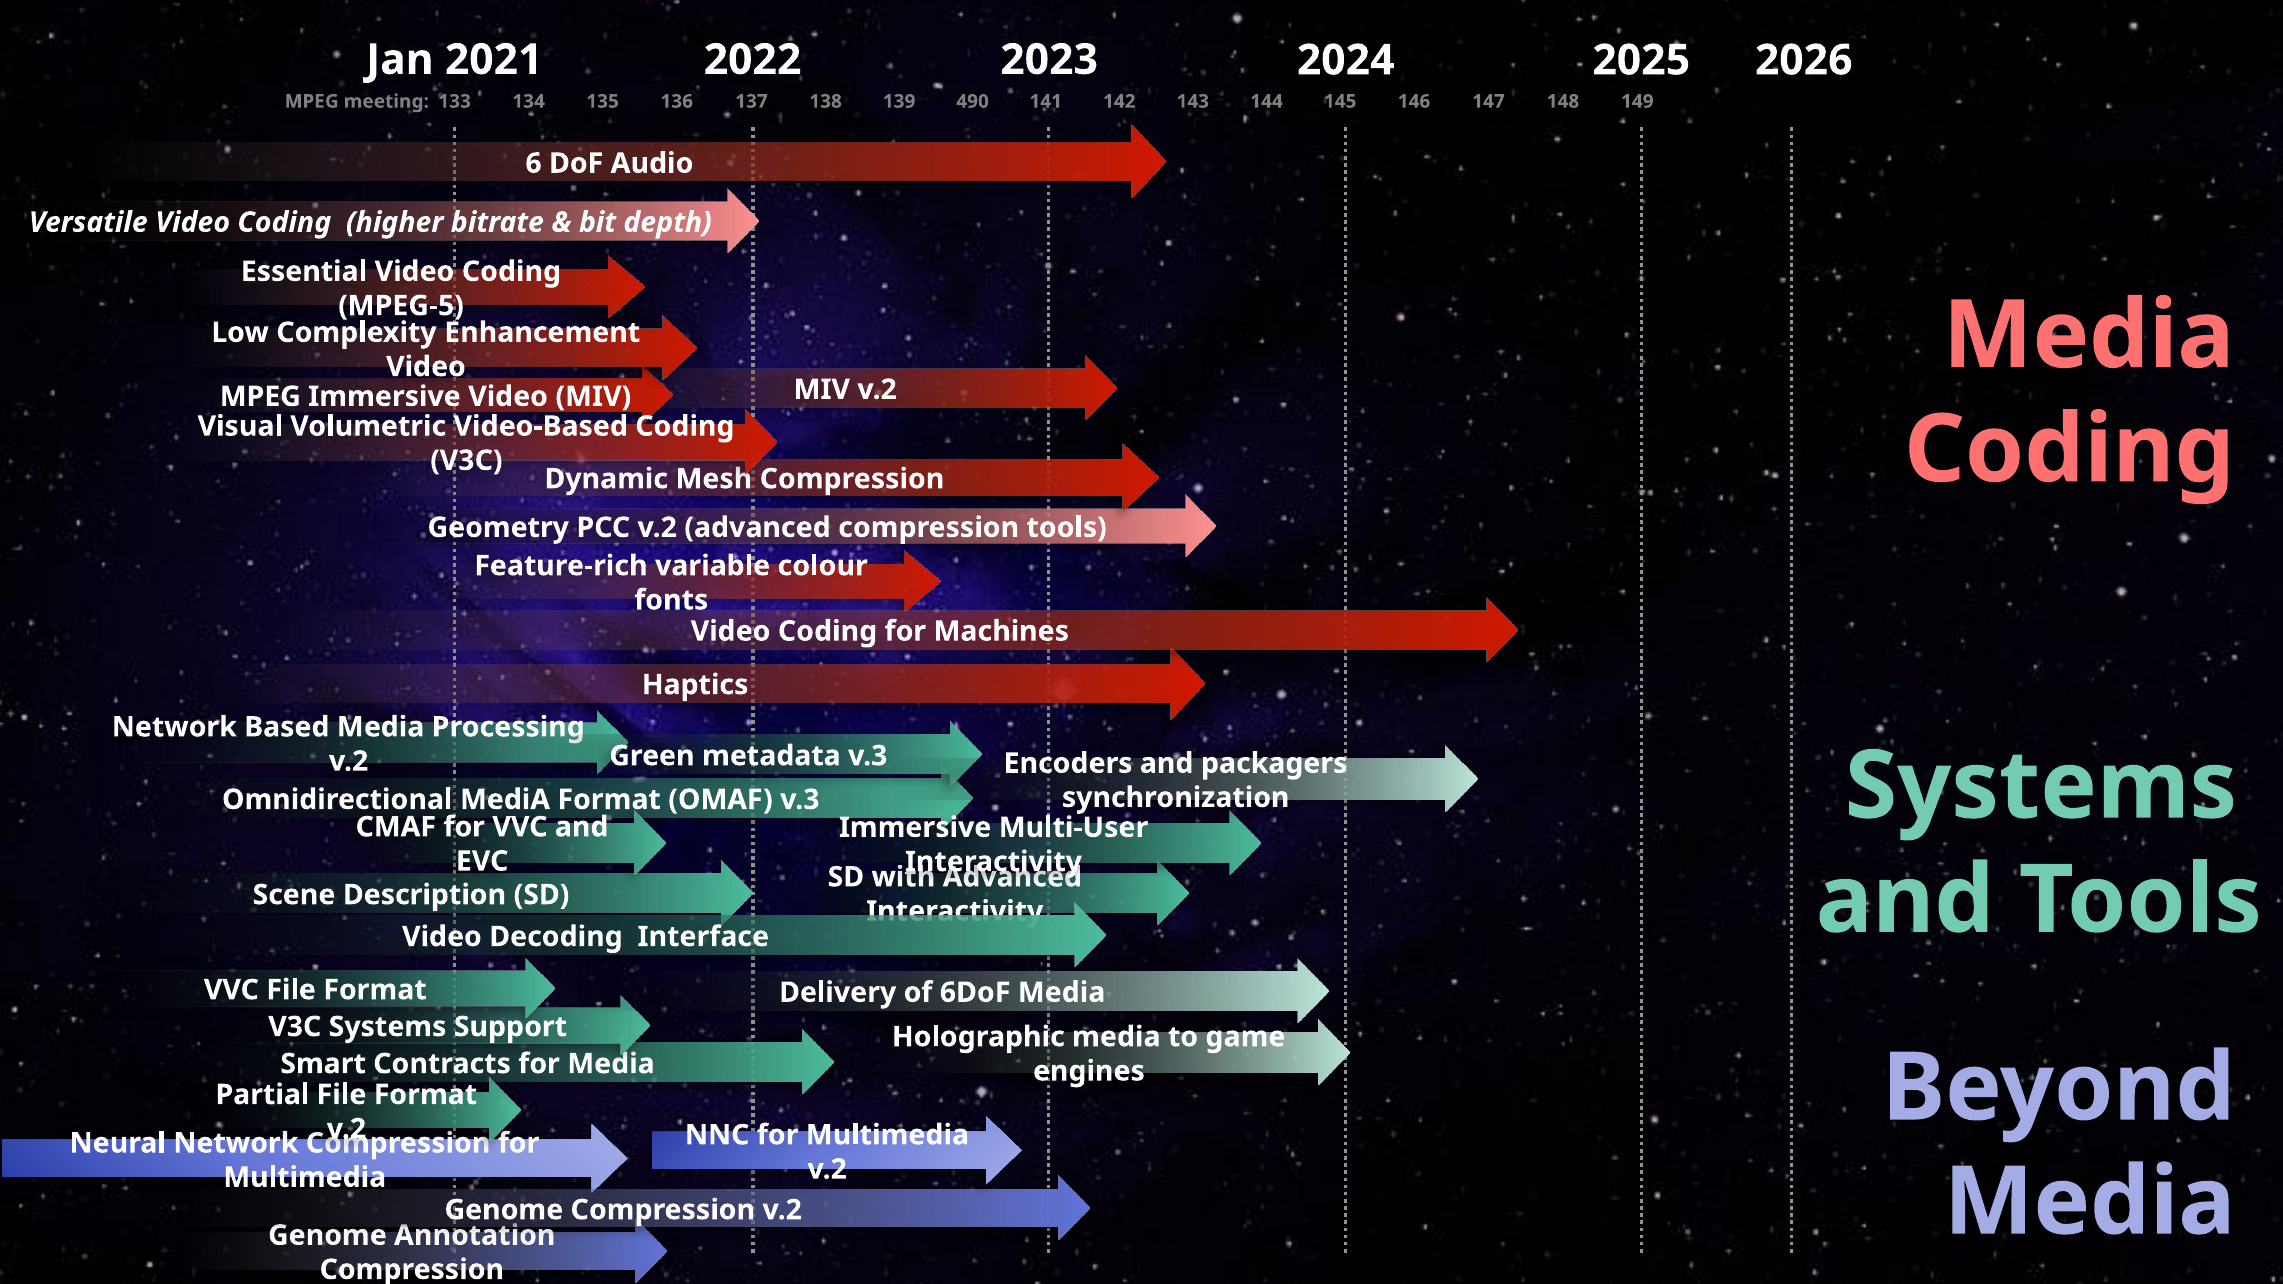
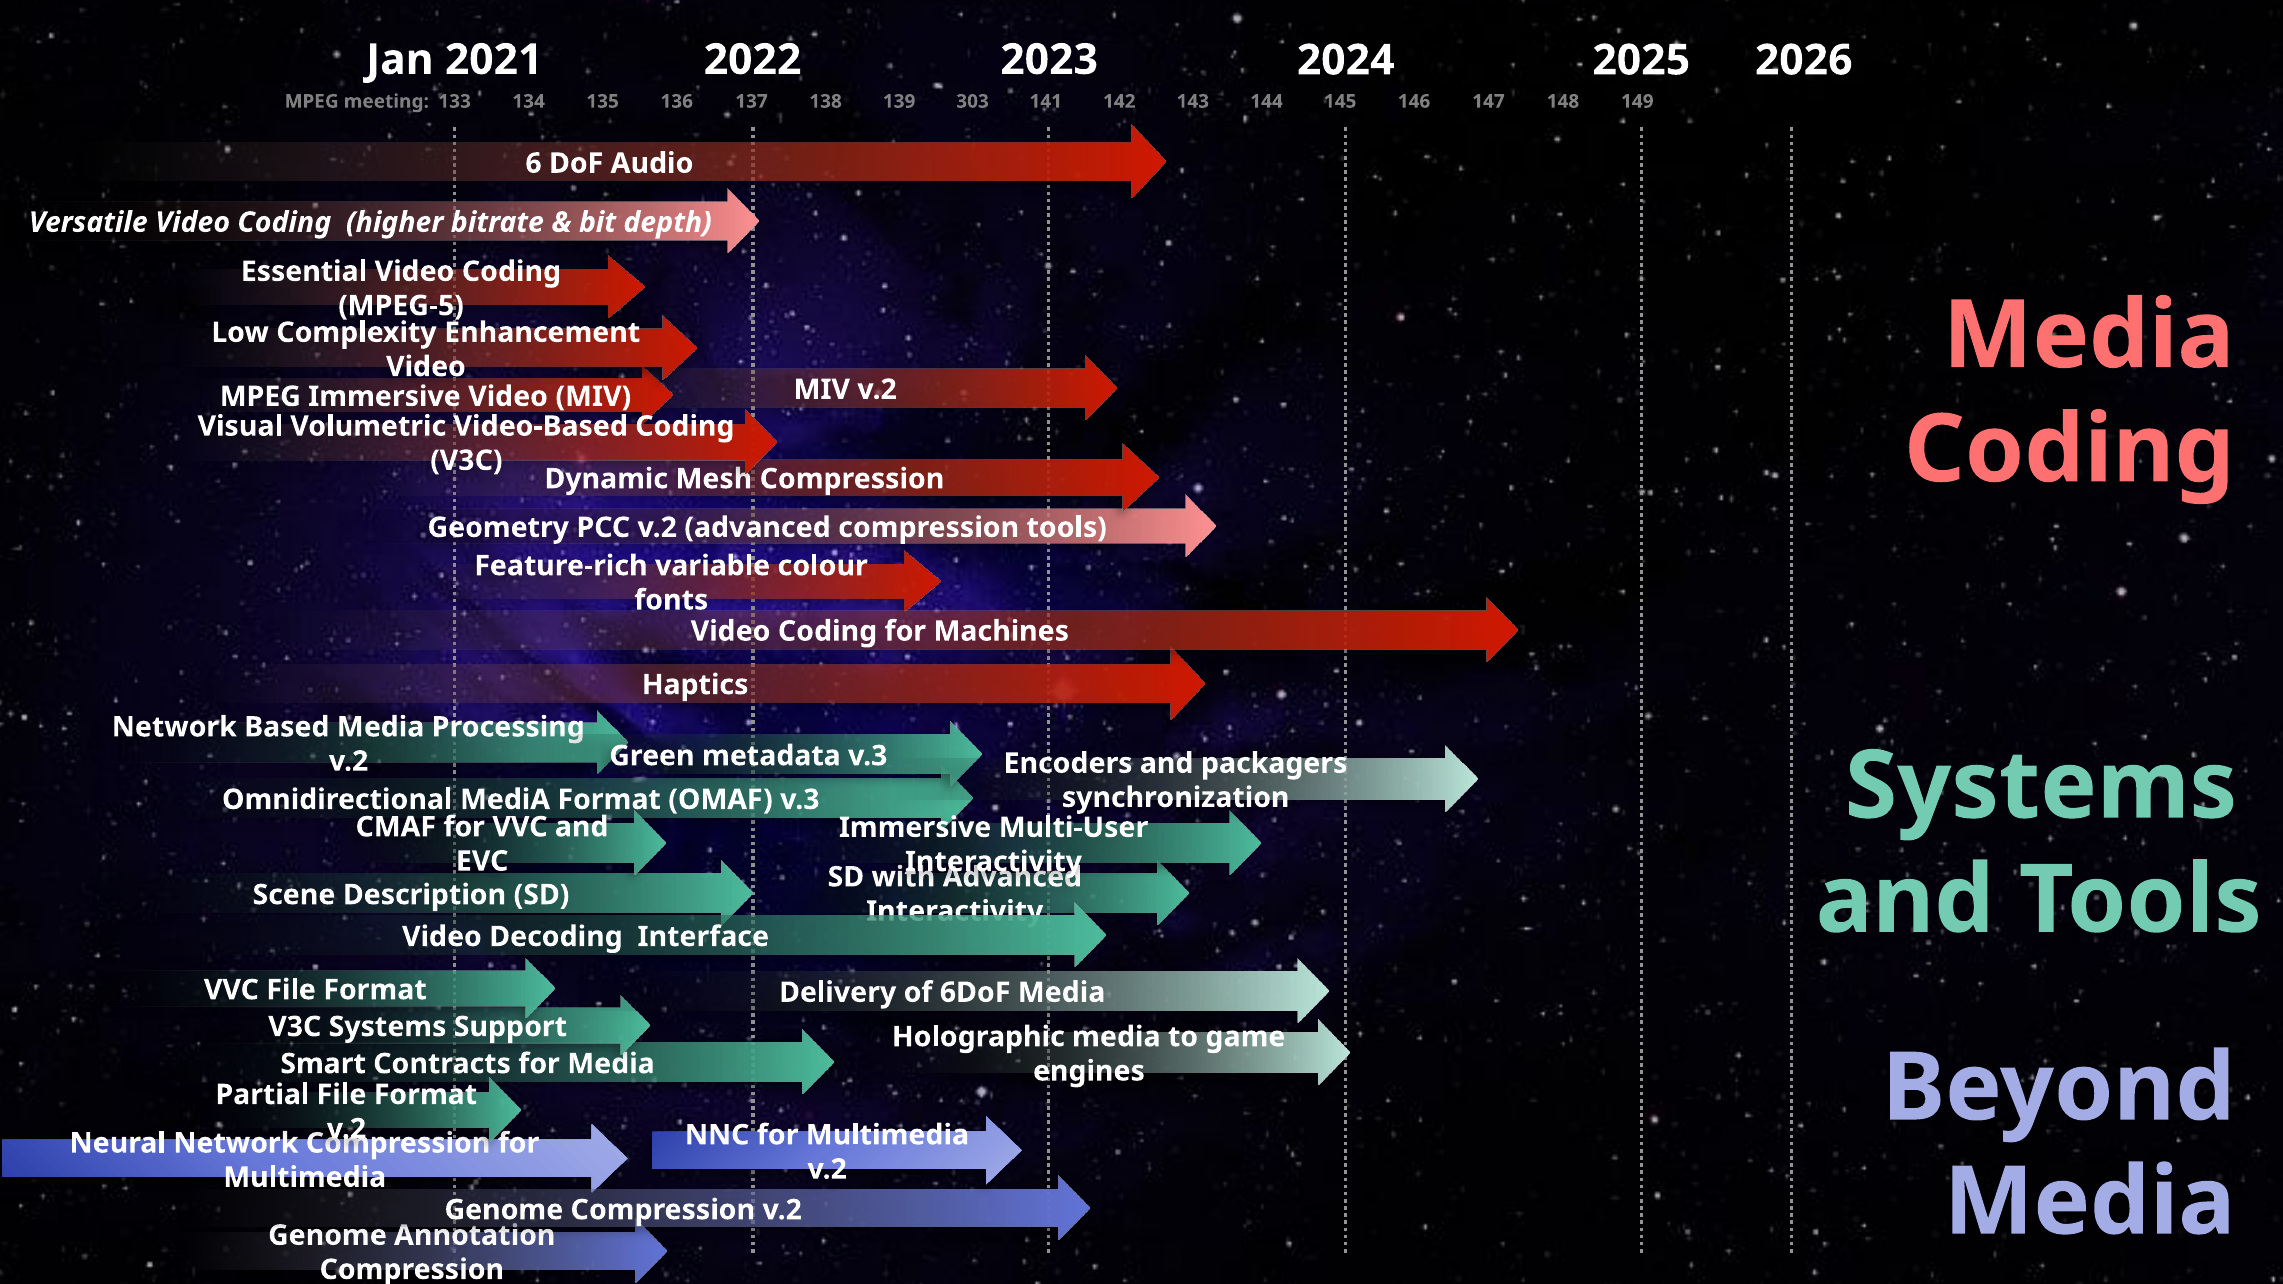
490: 490 -> 303
